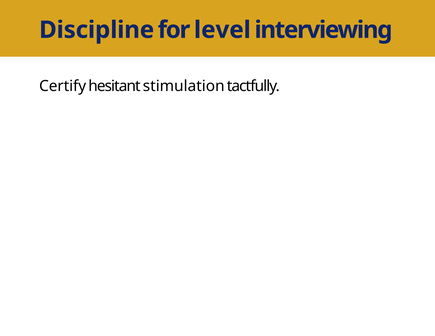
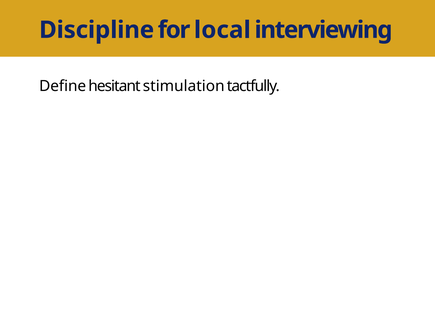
level: level -> local
Certify: Certify -> Define
